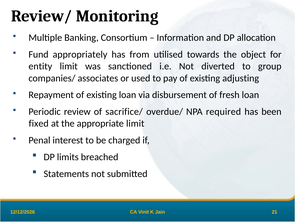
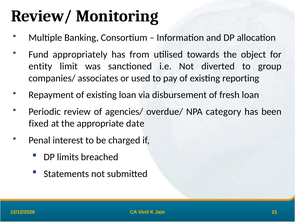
adjusting: adjusting -> reporting
sacrifice/: sacrifice/ -> agencies/
required: required -> category
appropriate limit: limit -> date
